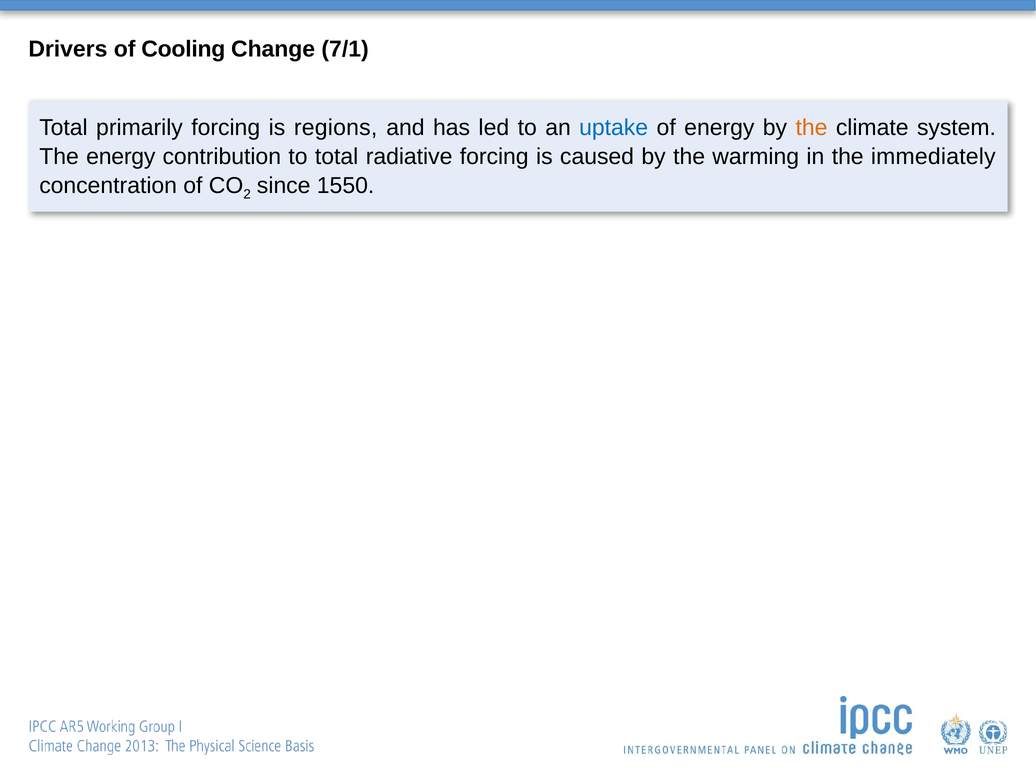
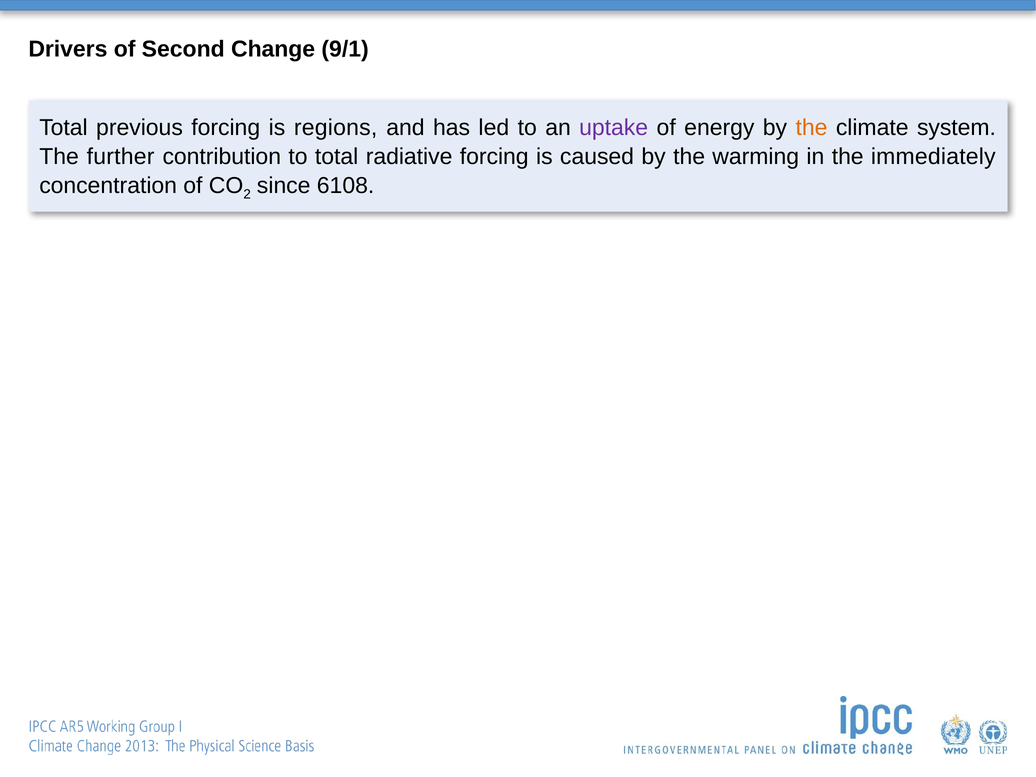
Cooling: Cooling -> Second
7/1: 7/1 -> 9/1
primarily: primarily -> previous
uptake colour: blue -> purple
The energy: energy -> further
1550: 1550 -> 6108
